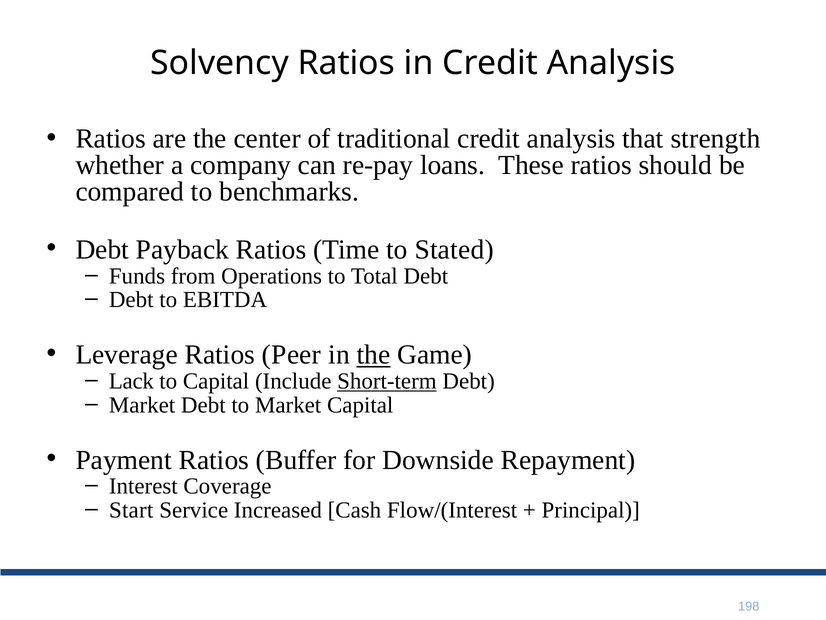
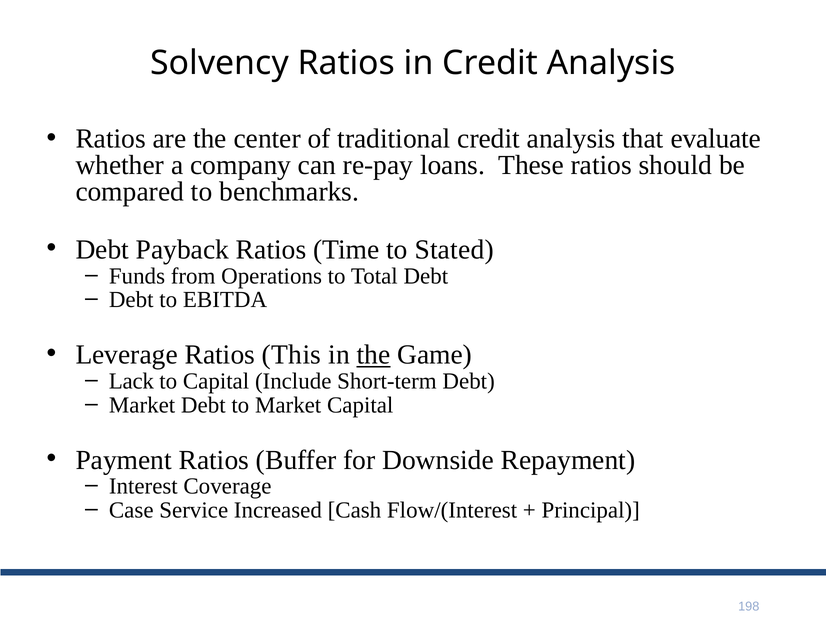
strength: strength -> evaluate
Peer: Peer -> This
Short-term underline: present -> none
Start: Start -> Case
